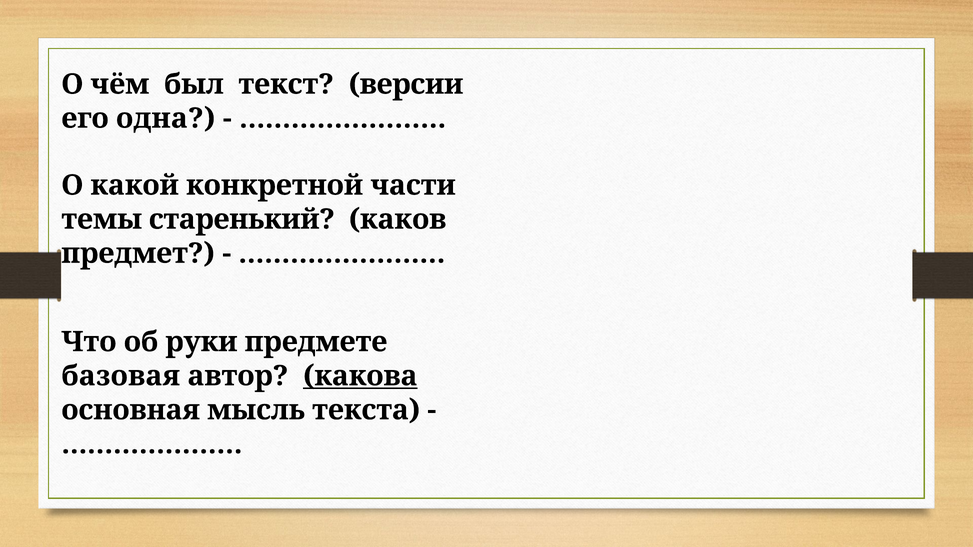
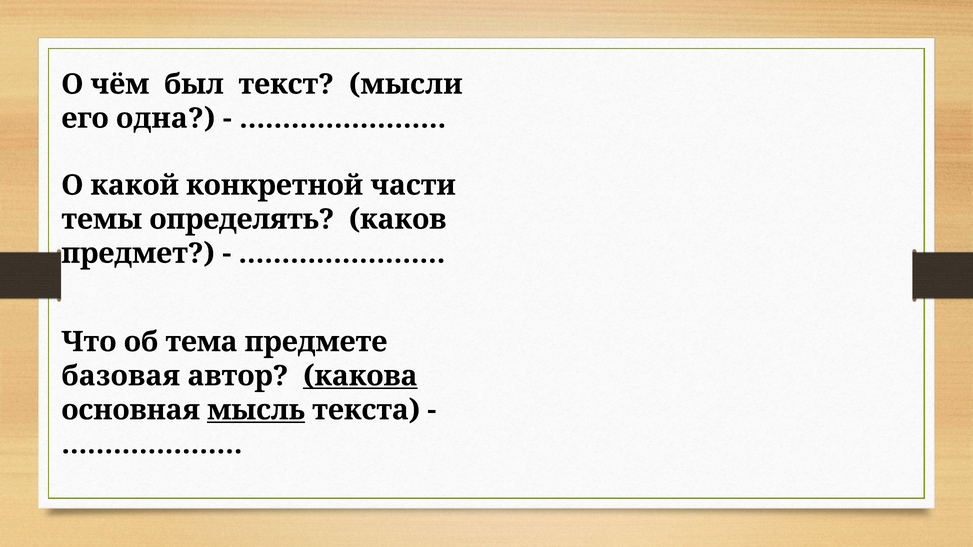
версии: версии -> мысли
старенький: старенький -> определять
руки: руки -> тема
мысль underline: none -> present
